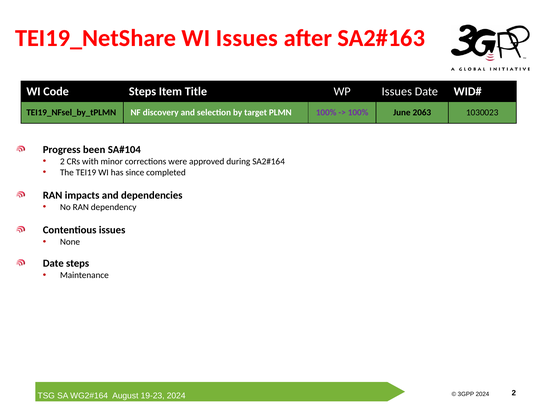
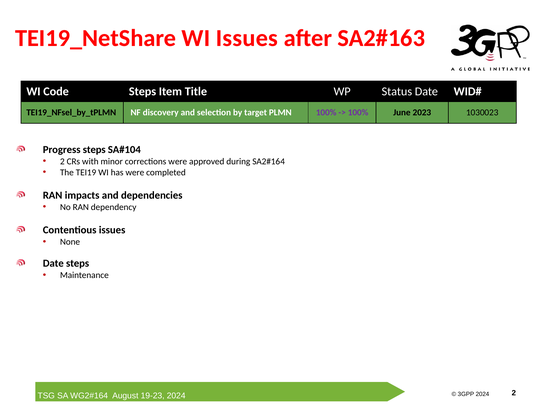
WP Issues: Issues -> Status
2063: 2063 -> 2023
Progress been: been -> steps
has since: since -> were
